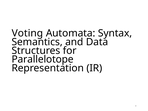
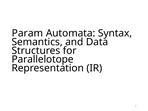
Voting: Voting -> Param
